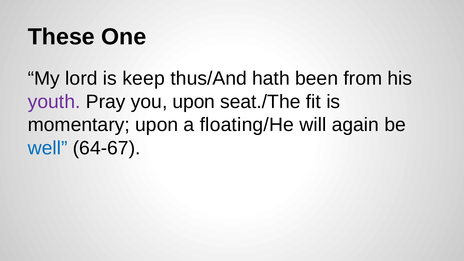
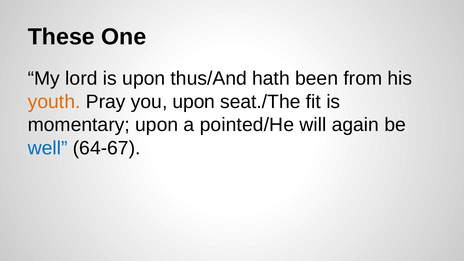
is keep: keep -> upon
youth colour: purple -> orange
floating/He: floating/He -> pointed/He
